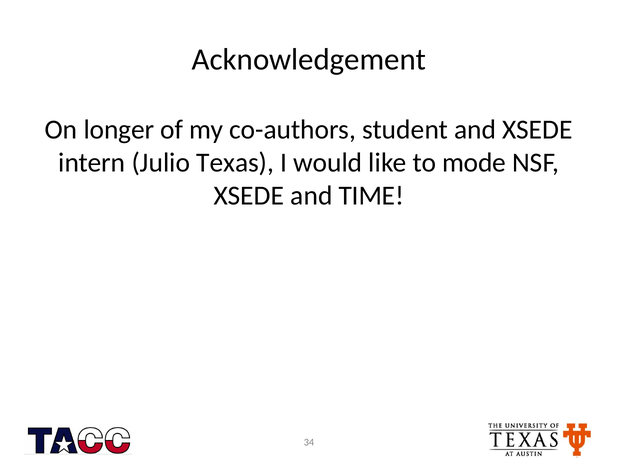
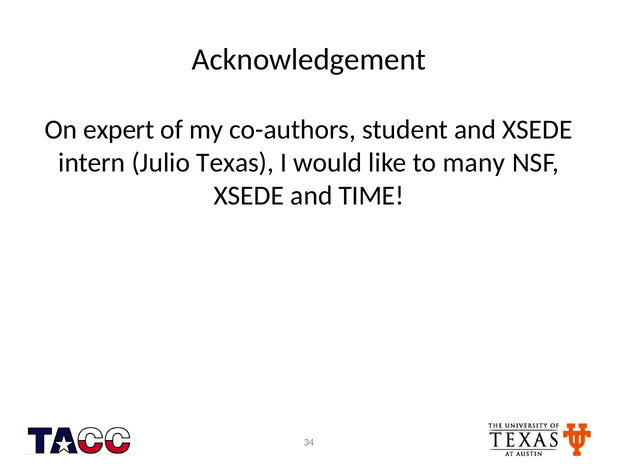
longer: longer -> expert
mode: mode -> many
